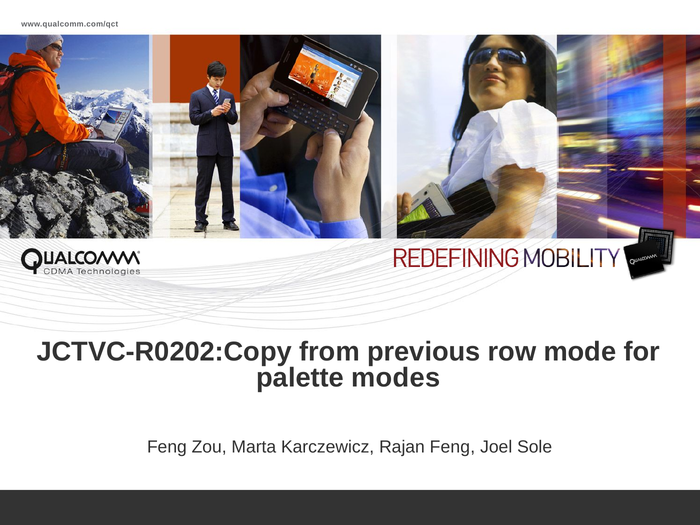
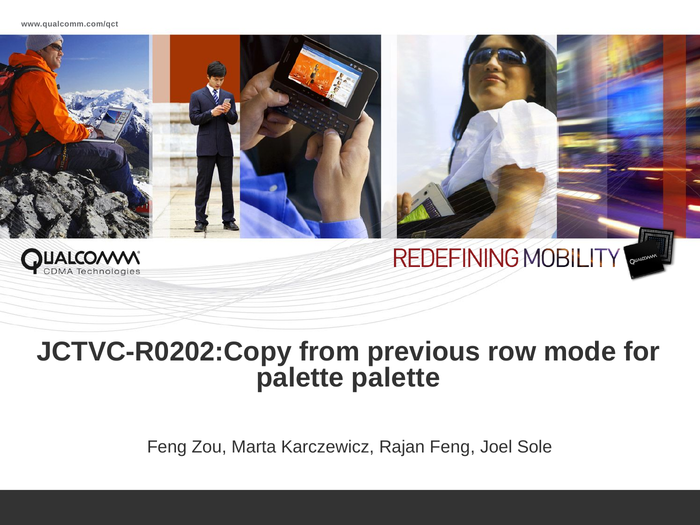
palette modes: modes -> palette
